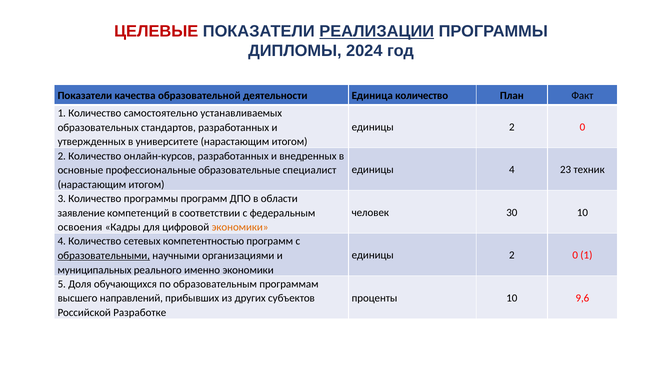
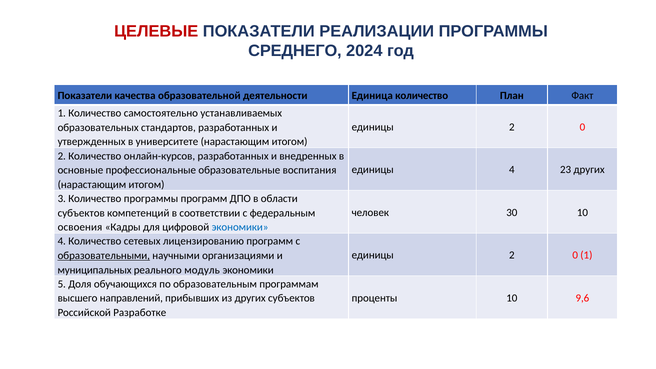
РЕАЛИЗАЦИИ underline: present -> none
ДИПЛОМЫ: ДИПЛОМЫ -> СРЕДНЕГО
23 техник: техник -> других
специалист: специалист -> воспитания
заявление at (81, 213): заявление -> субъектов
экономики at (240, 227) colour: orange -> blue
компетентностью: компетентностью -> лицензированию
именно: именно -> модуль
